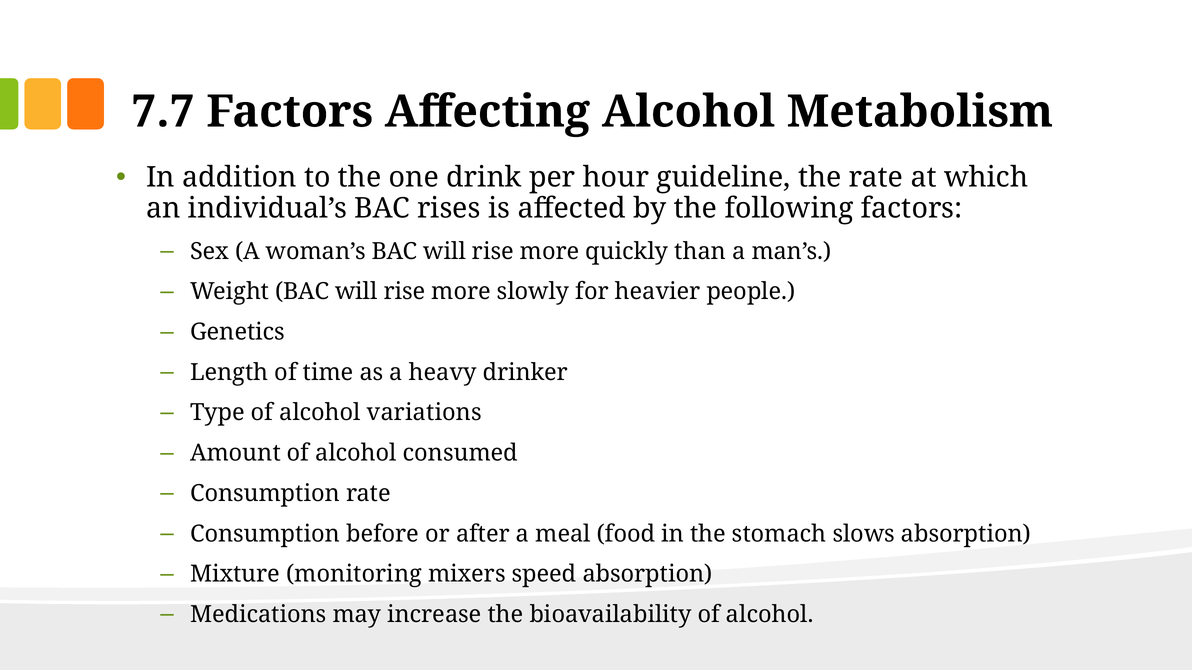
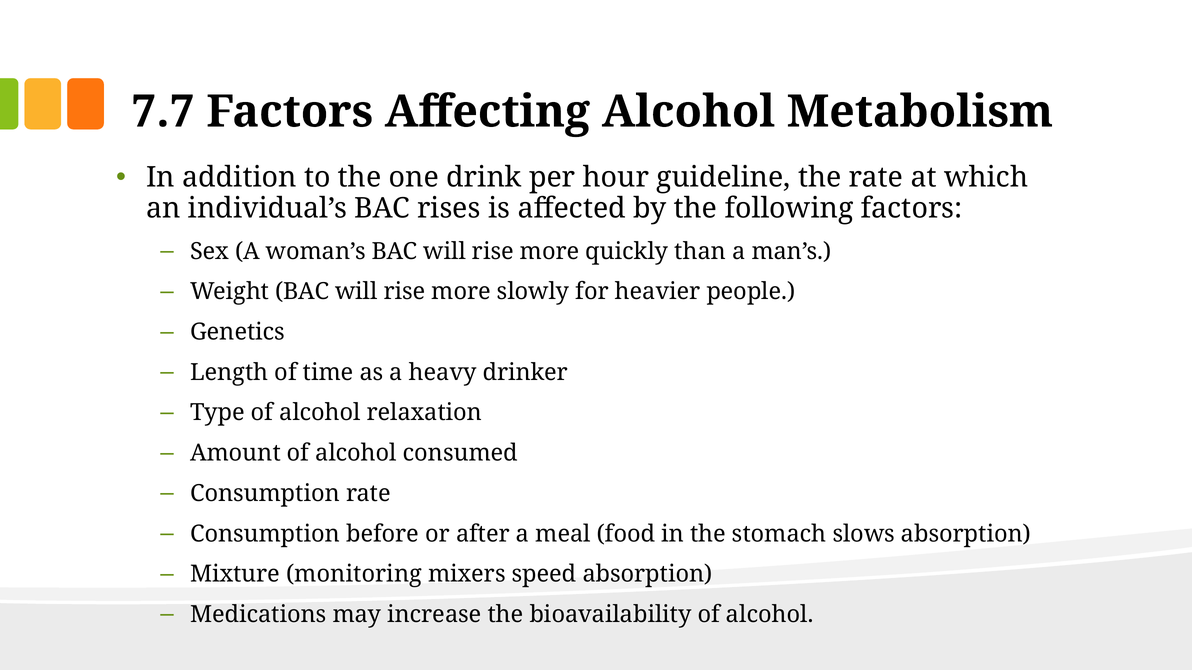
variations: variations -> relaxation
